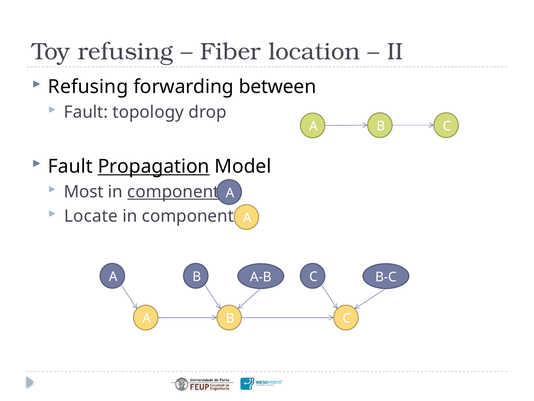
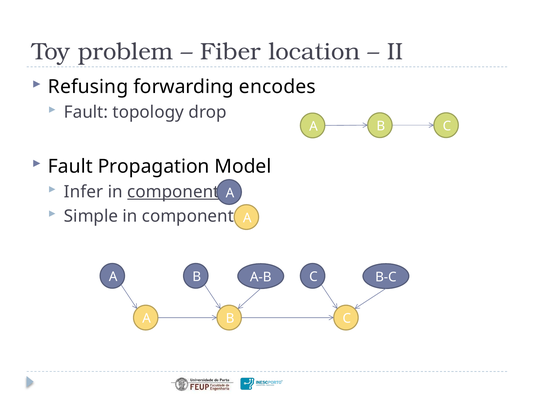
Toy refusing: refusing -> problem
between: between -> encodes
Propagation underline: present -> none
Most: Most -> Infer
Locate: Locate -> Simple
